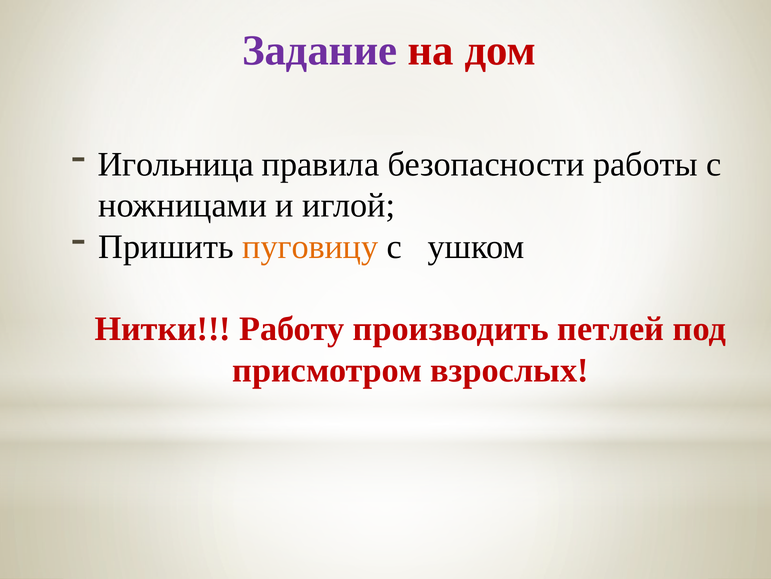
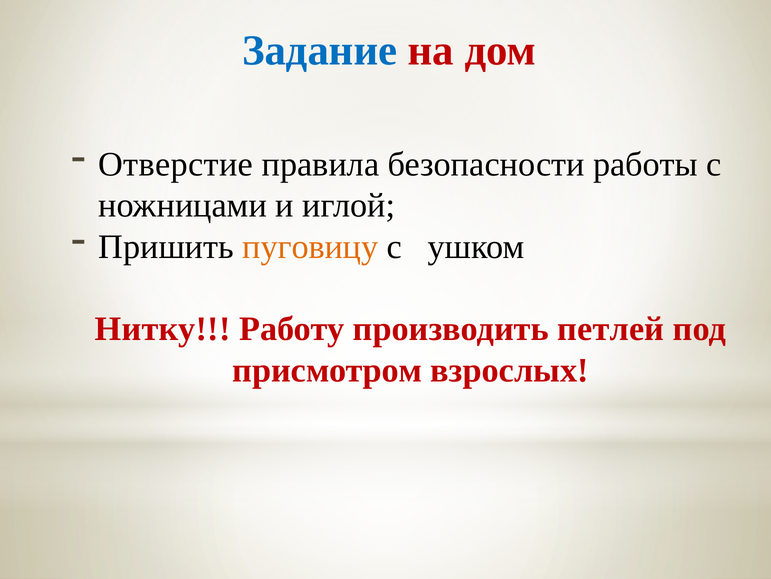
Задание colour: purple -> blue
Игольница: Игольница -> Отверстие
Нитки: Нитки -> Нитку
